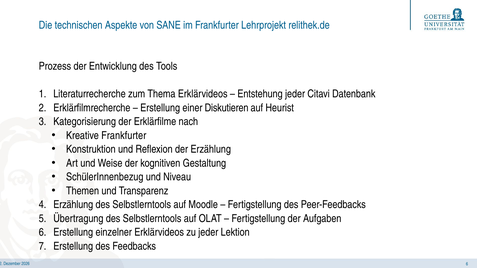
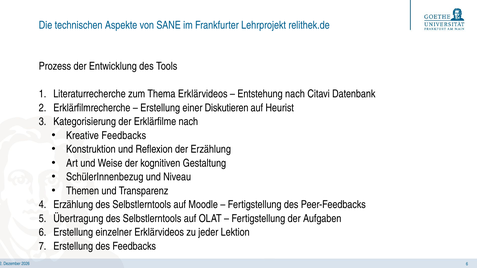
Entstehung jeder: jeder -> nach
Kreative Frankfurter: Frankfurter -> Feedbacks
